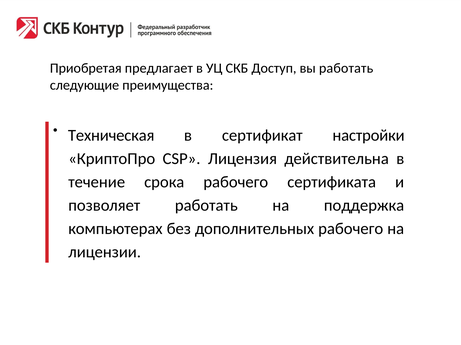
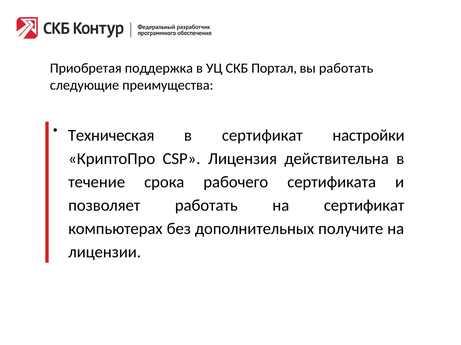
предлагает: предлагает -> поддержка
Доступ: Доступ -> Портал
на поддержка: поддержка -> сертификат
дополнительных рабочего: рабочего -> получите
